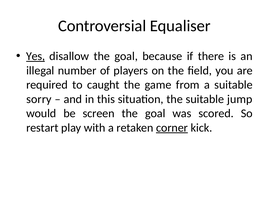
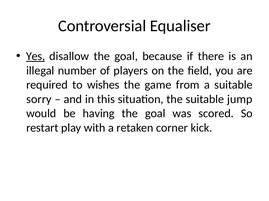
caught: caught -> wishes
screen: screen -> having
corner underline: present -> none
